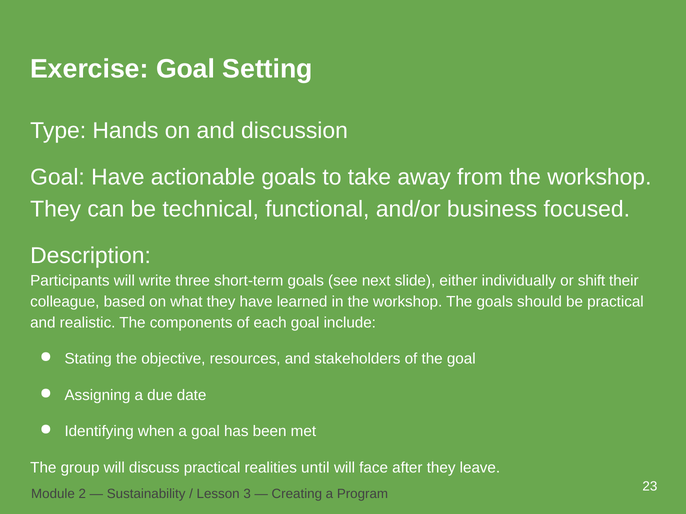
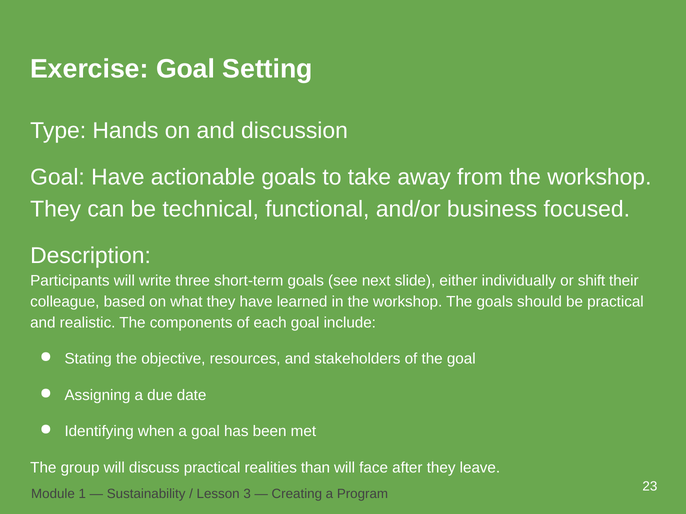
until: until -> than
2: 2 -> 1
